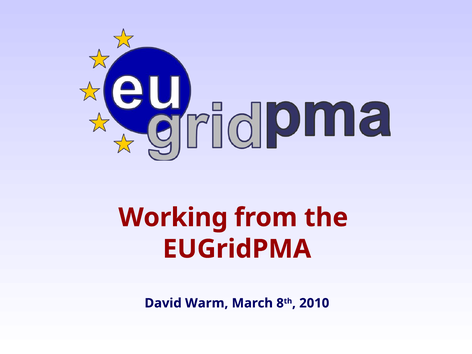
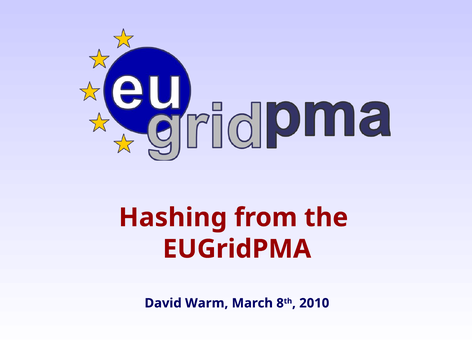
Working: Working -> Hashing
